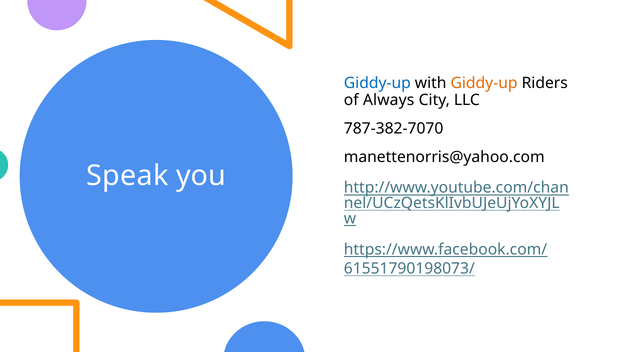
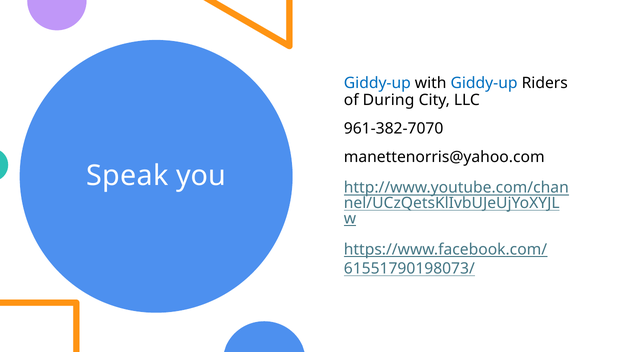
Giddy-up at (484, 83) colour: orange -> blue
Always: Always -> During
787-382-7070: 787-382-7070 -> 961-382-7070
